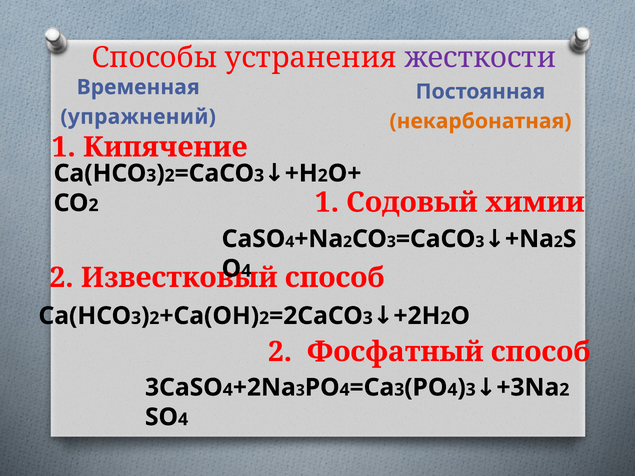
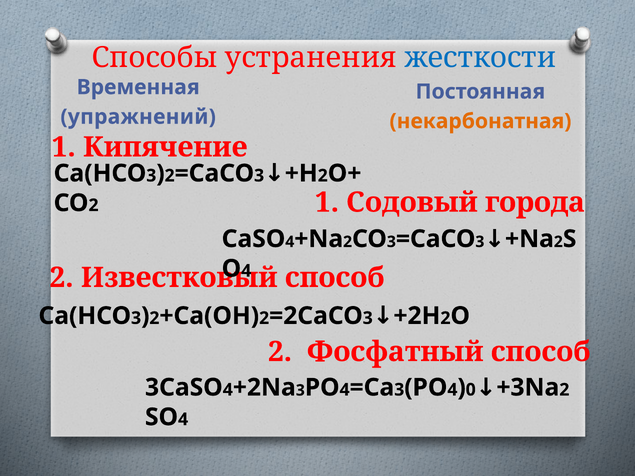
жесткости colour: purple -> blue
химии: химии -> города
3 at (471, 390): 3 -> 0
